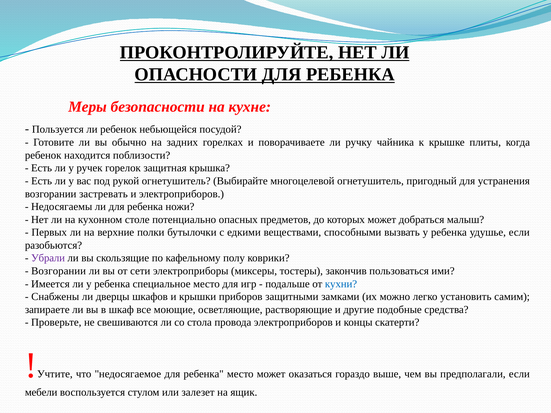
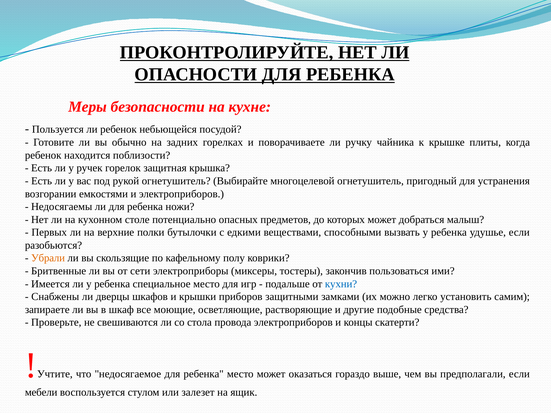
застревать: застревать -> емкостями
Убрали colour: purple -> orange
Возгорании at (59, 271): Возгорании -> Бритвенные
